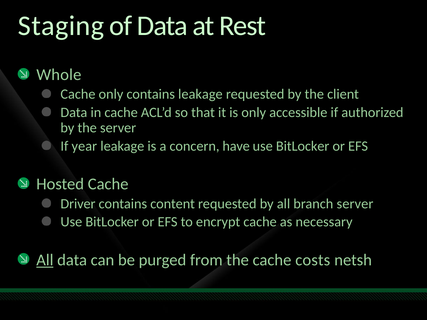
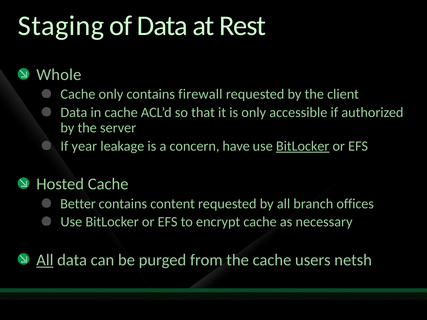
contains leakage: leakage -> firewall
BitLocker at (303, 146) underline: none -> present
Driver: Driver -> Better
branch server: server -> offices
costs: costs -> users
